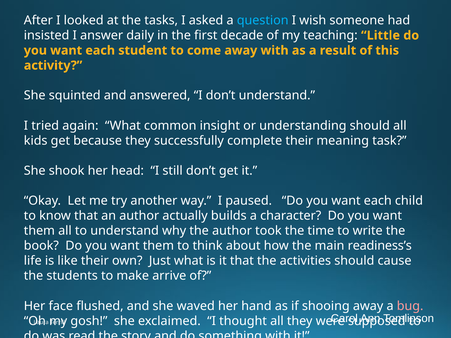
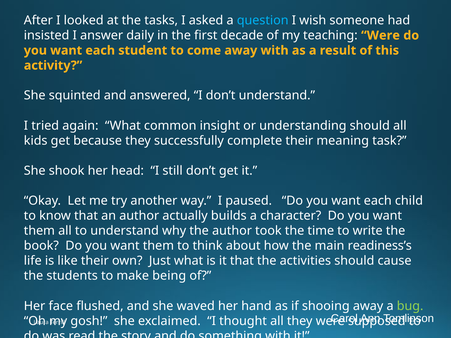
teaching Little: Little -> Were
arrive: arrive -> being
bug colour: pink -> light green
